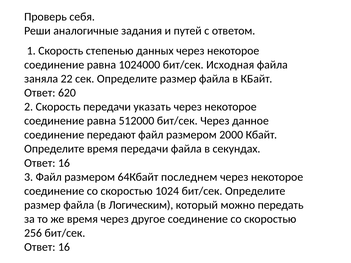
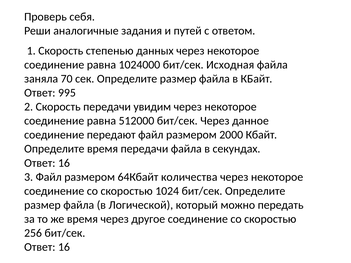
22: 22 -> 70
620: 620 -> 995
указать: указать -> увидим
последнем: последнем -> количества
Логическим: Логическим -> Логической
